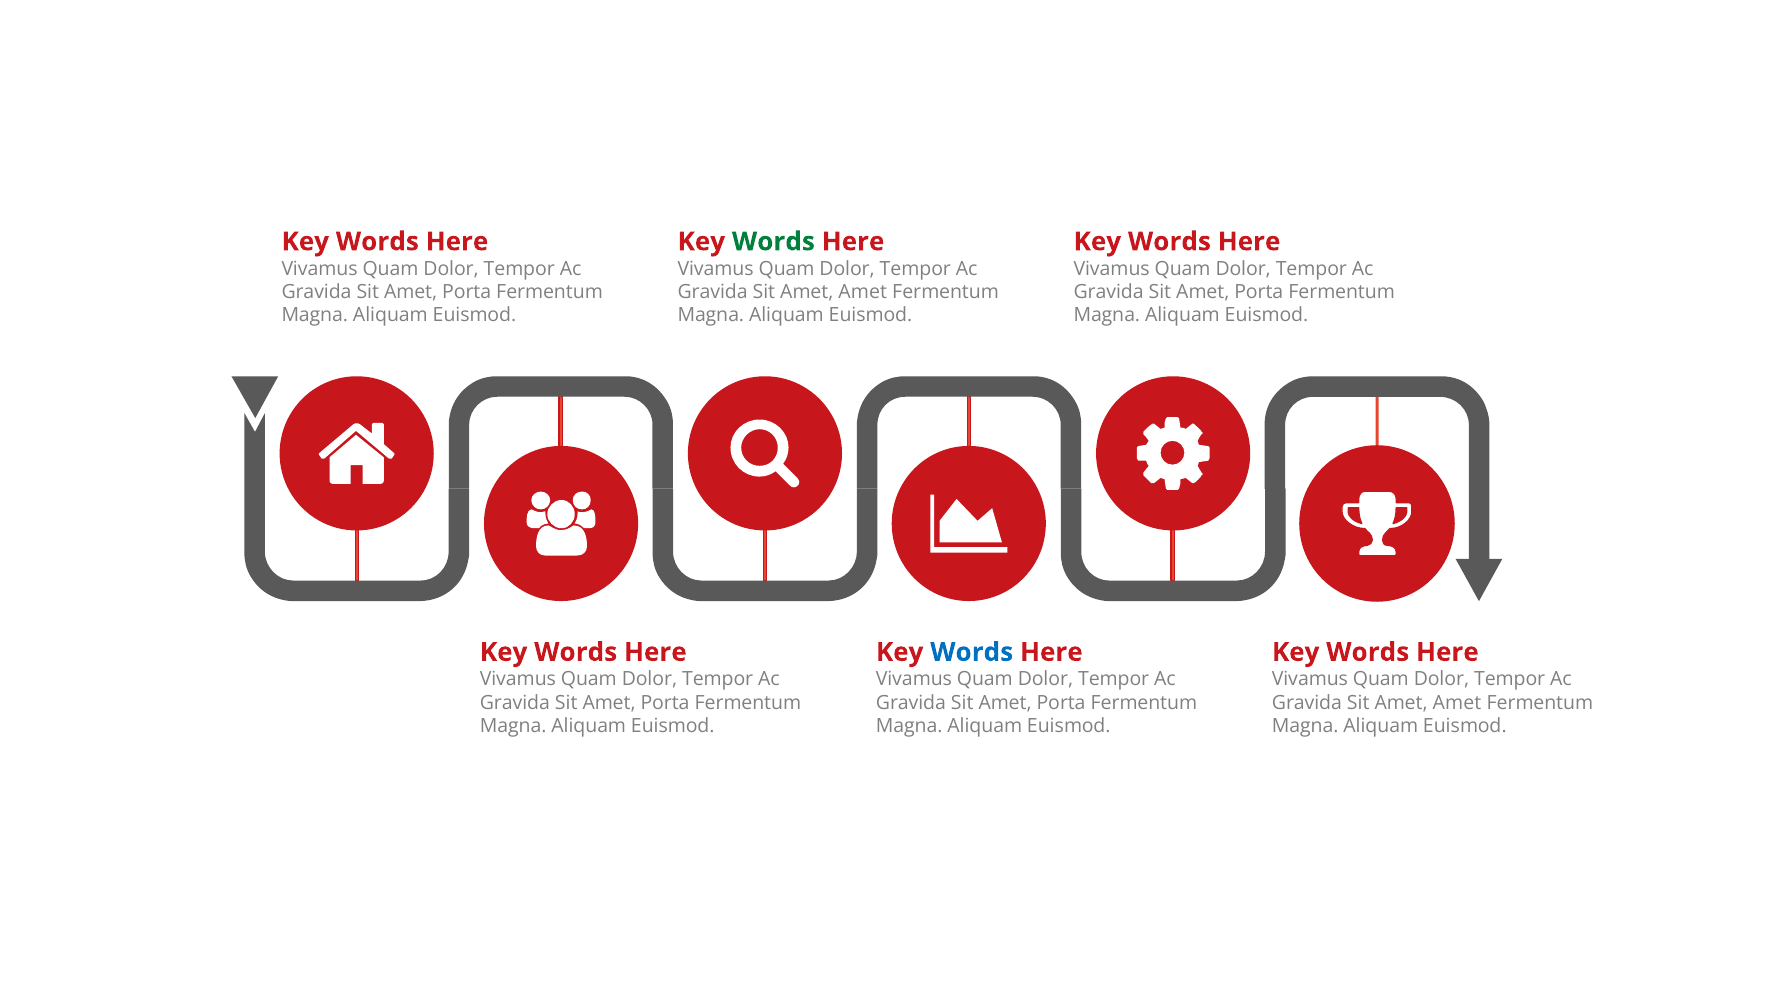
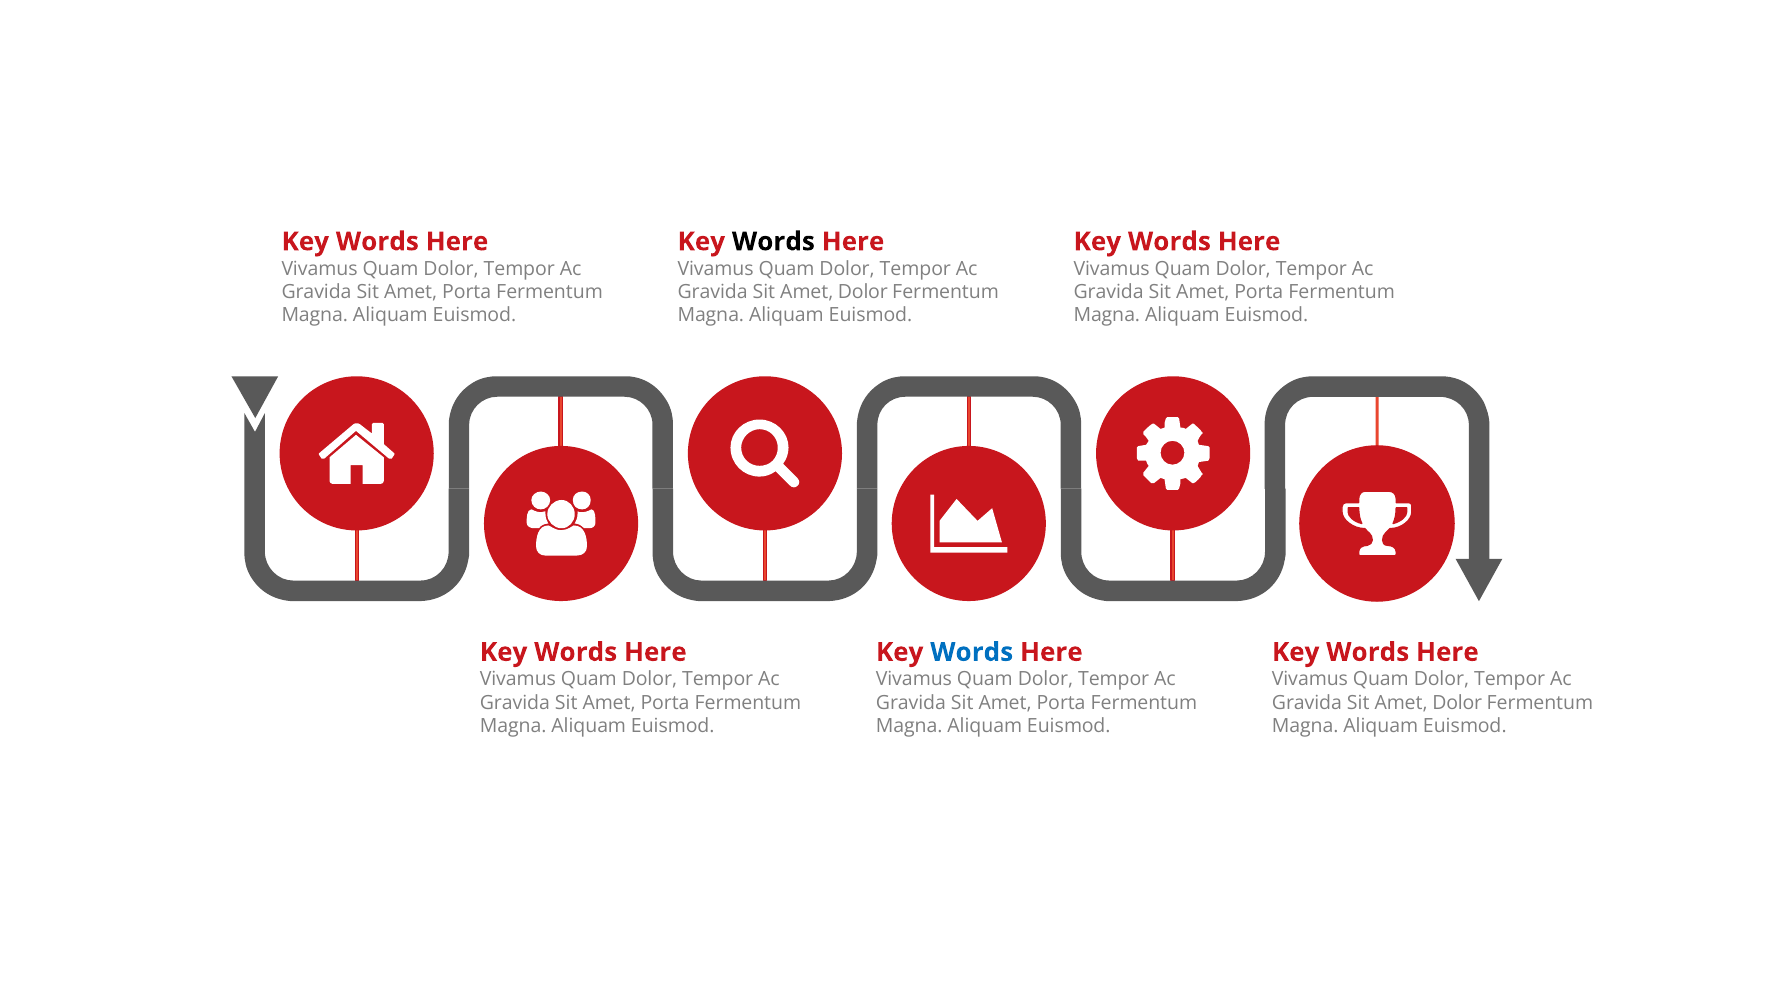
Words at (773, 242) colour: green -> black
Amet at (863, 292): Amet -> Dolor
Amet at (1457, 702): Amet -> Dolor
